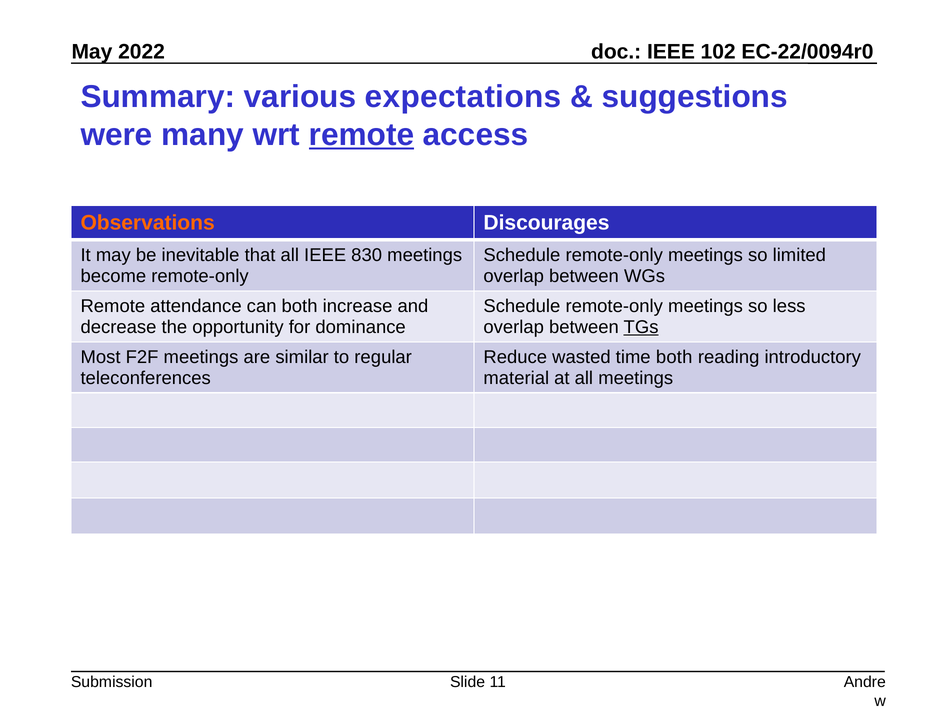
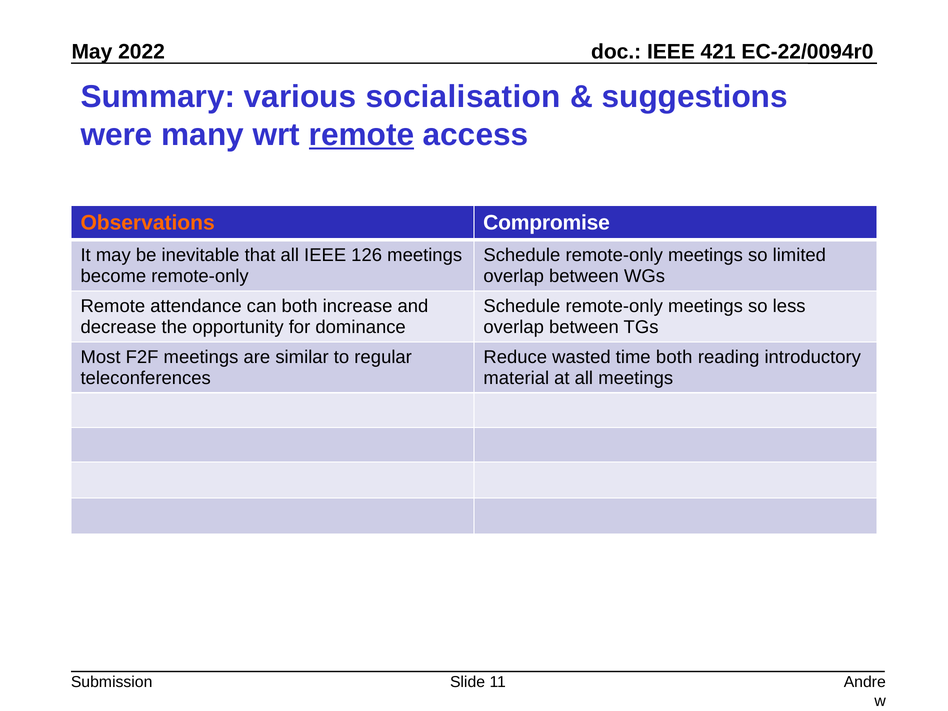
102: 102 -> 421
expectations: expectations -> socialisation
Discourages: Discourages -> Compromise
830: 830 -> 126
TGs underline: present -> none
